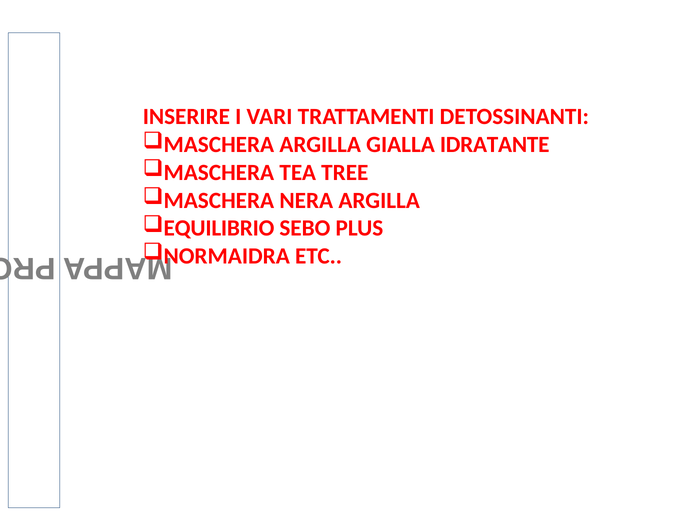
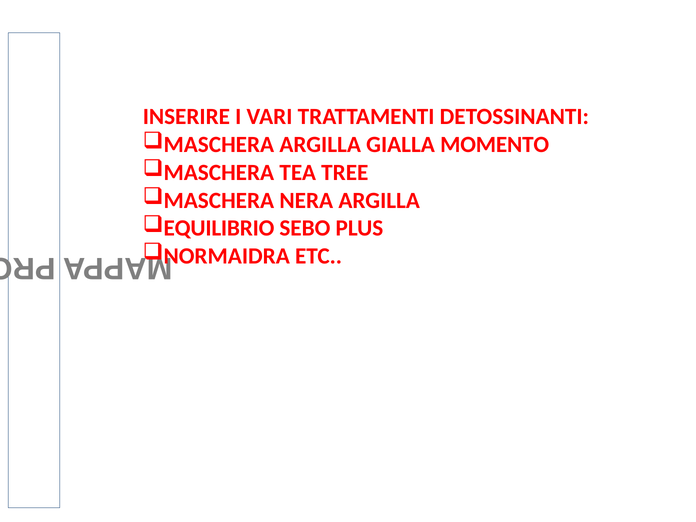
IDRATANTE: IDRATANTE -> MOMENTO
